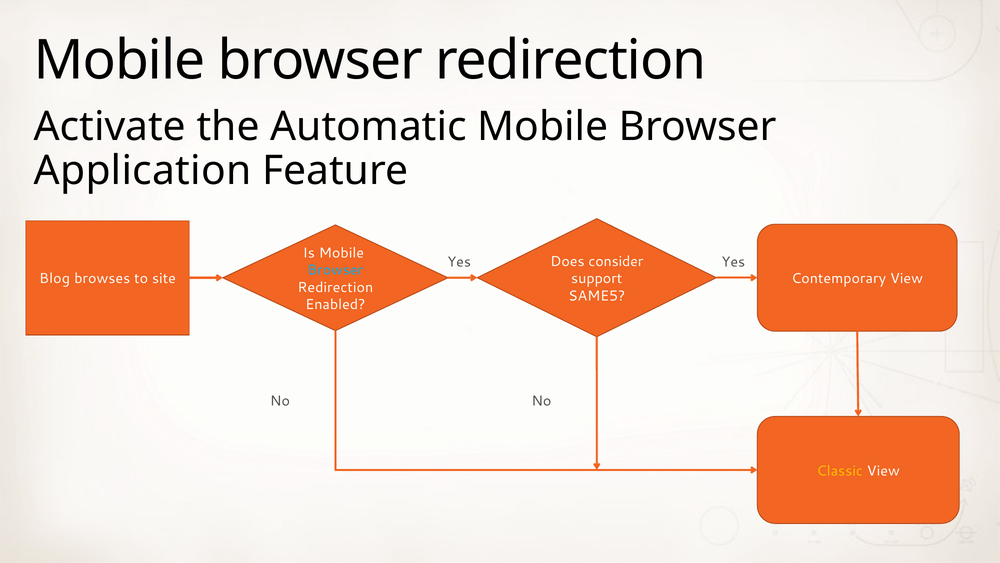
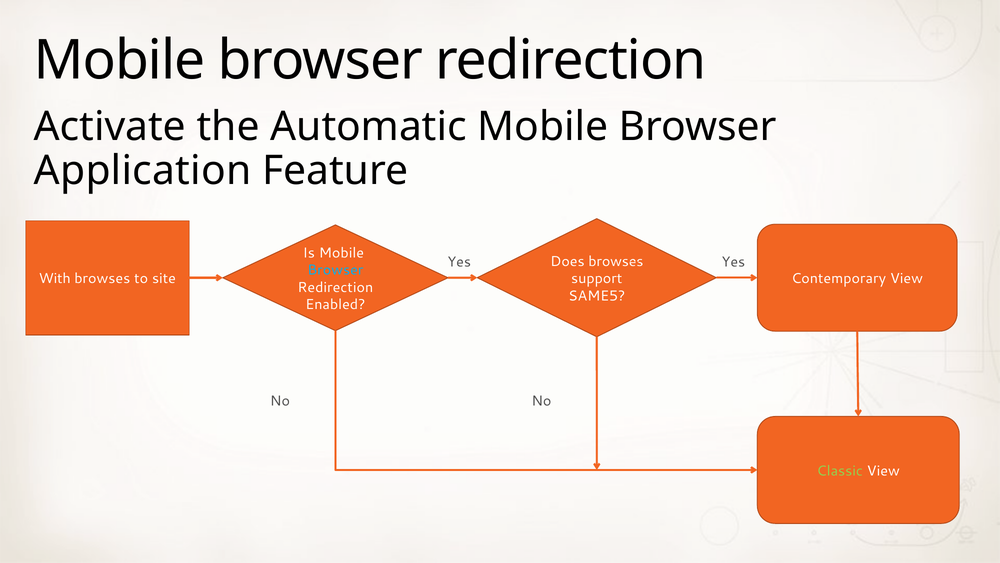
Does consider: consider -> browses
Blog: Blog -> With
Classic colour: yellow -> light green
